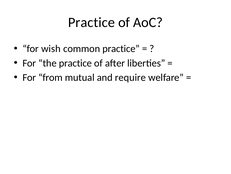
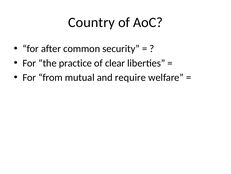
Practice at (91, 22): Practice -> Country
wish: wish -> after
common practice: practice -> security
after: after -> clear
